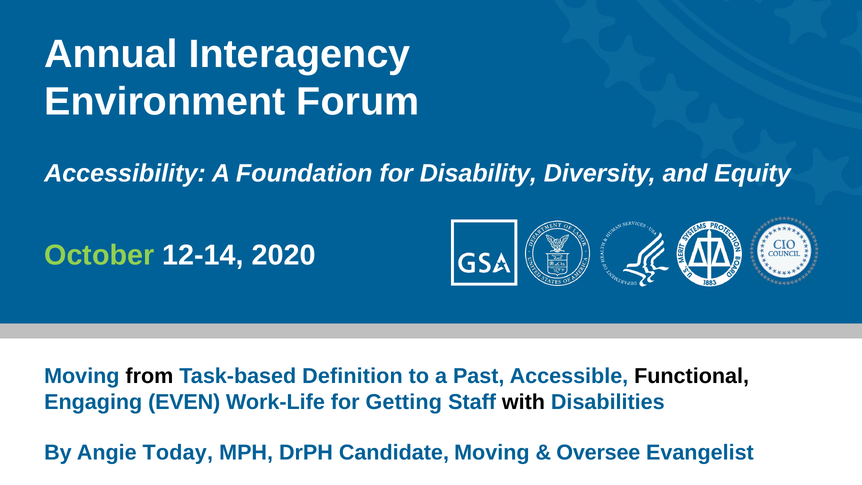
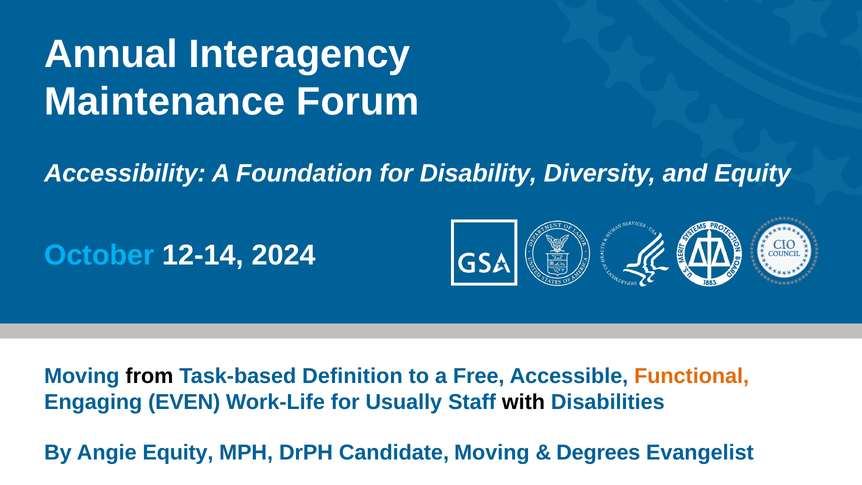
Environment: Environment -> Maintenance
October colour: light green -> light blue
2020: 2020 -> 2024
Past: Past -> Free
Functional colour: black -> orange
Getting: Getting -> Usually
Angie Today: Today -> Equity
Oversee: Oversee -> Degrees
